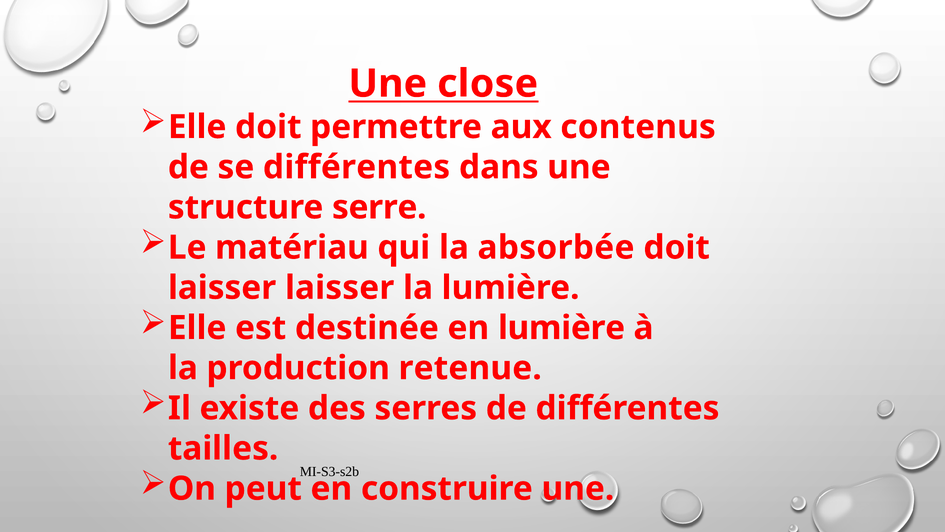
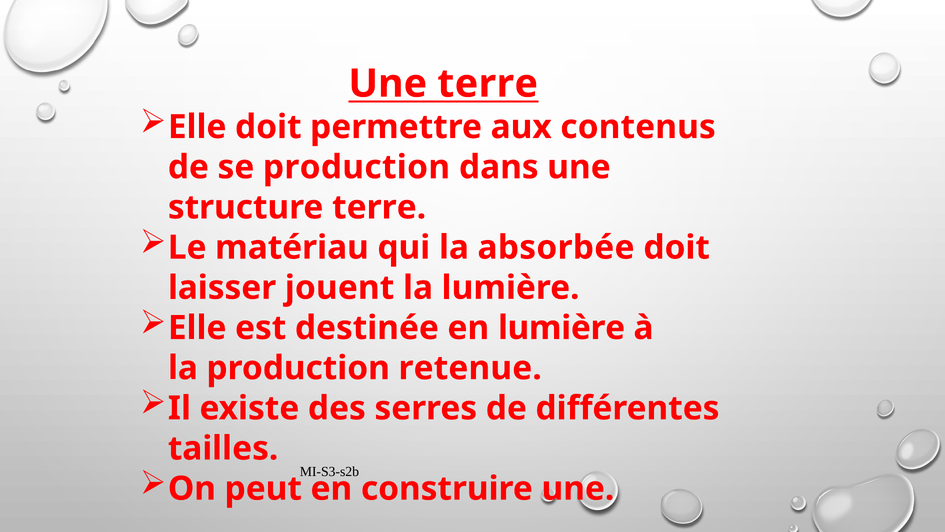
Une close: close -> terre
se différentes: différentes -> production
structure serre: serre -> terre
laisser laisser: laisser -> jouent
